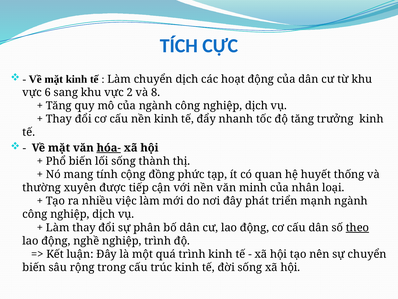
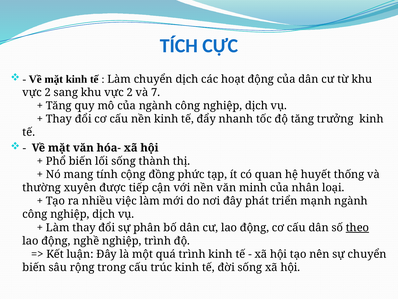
6 at (48, 92): 6 -> 2
8: 8 -> 7
hóa- underline: present -> none
